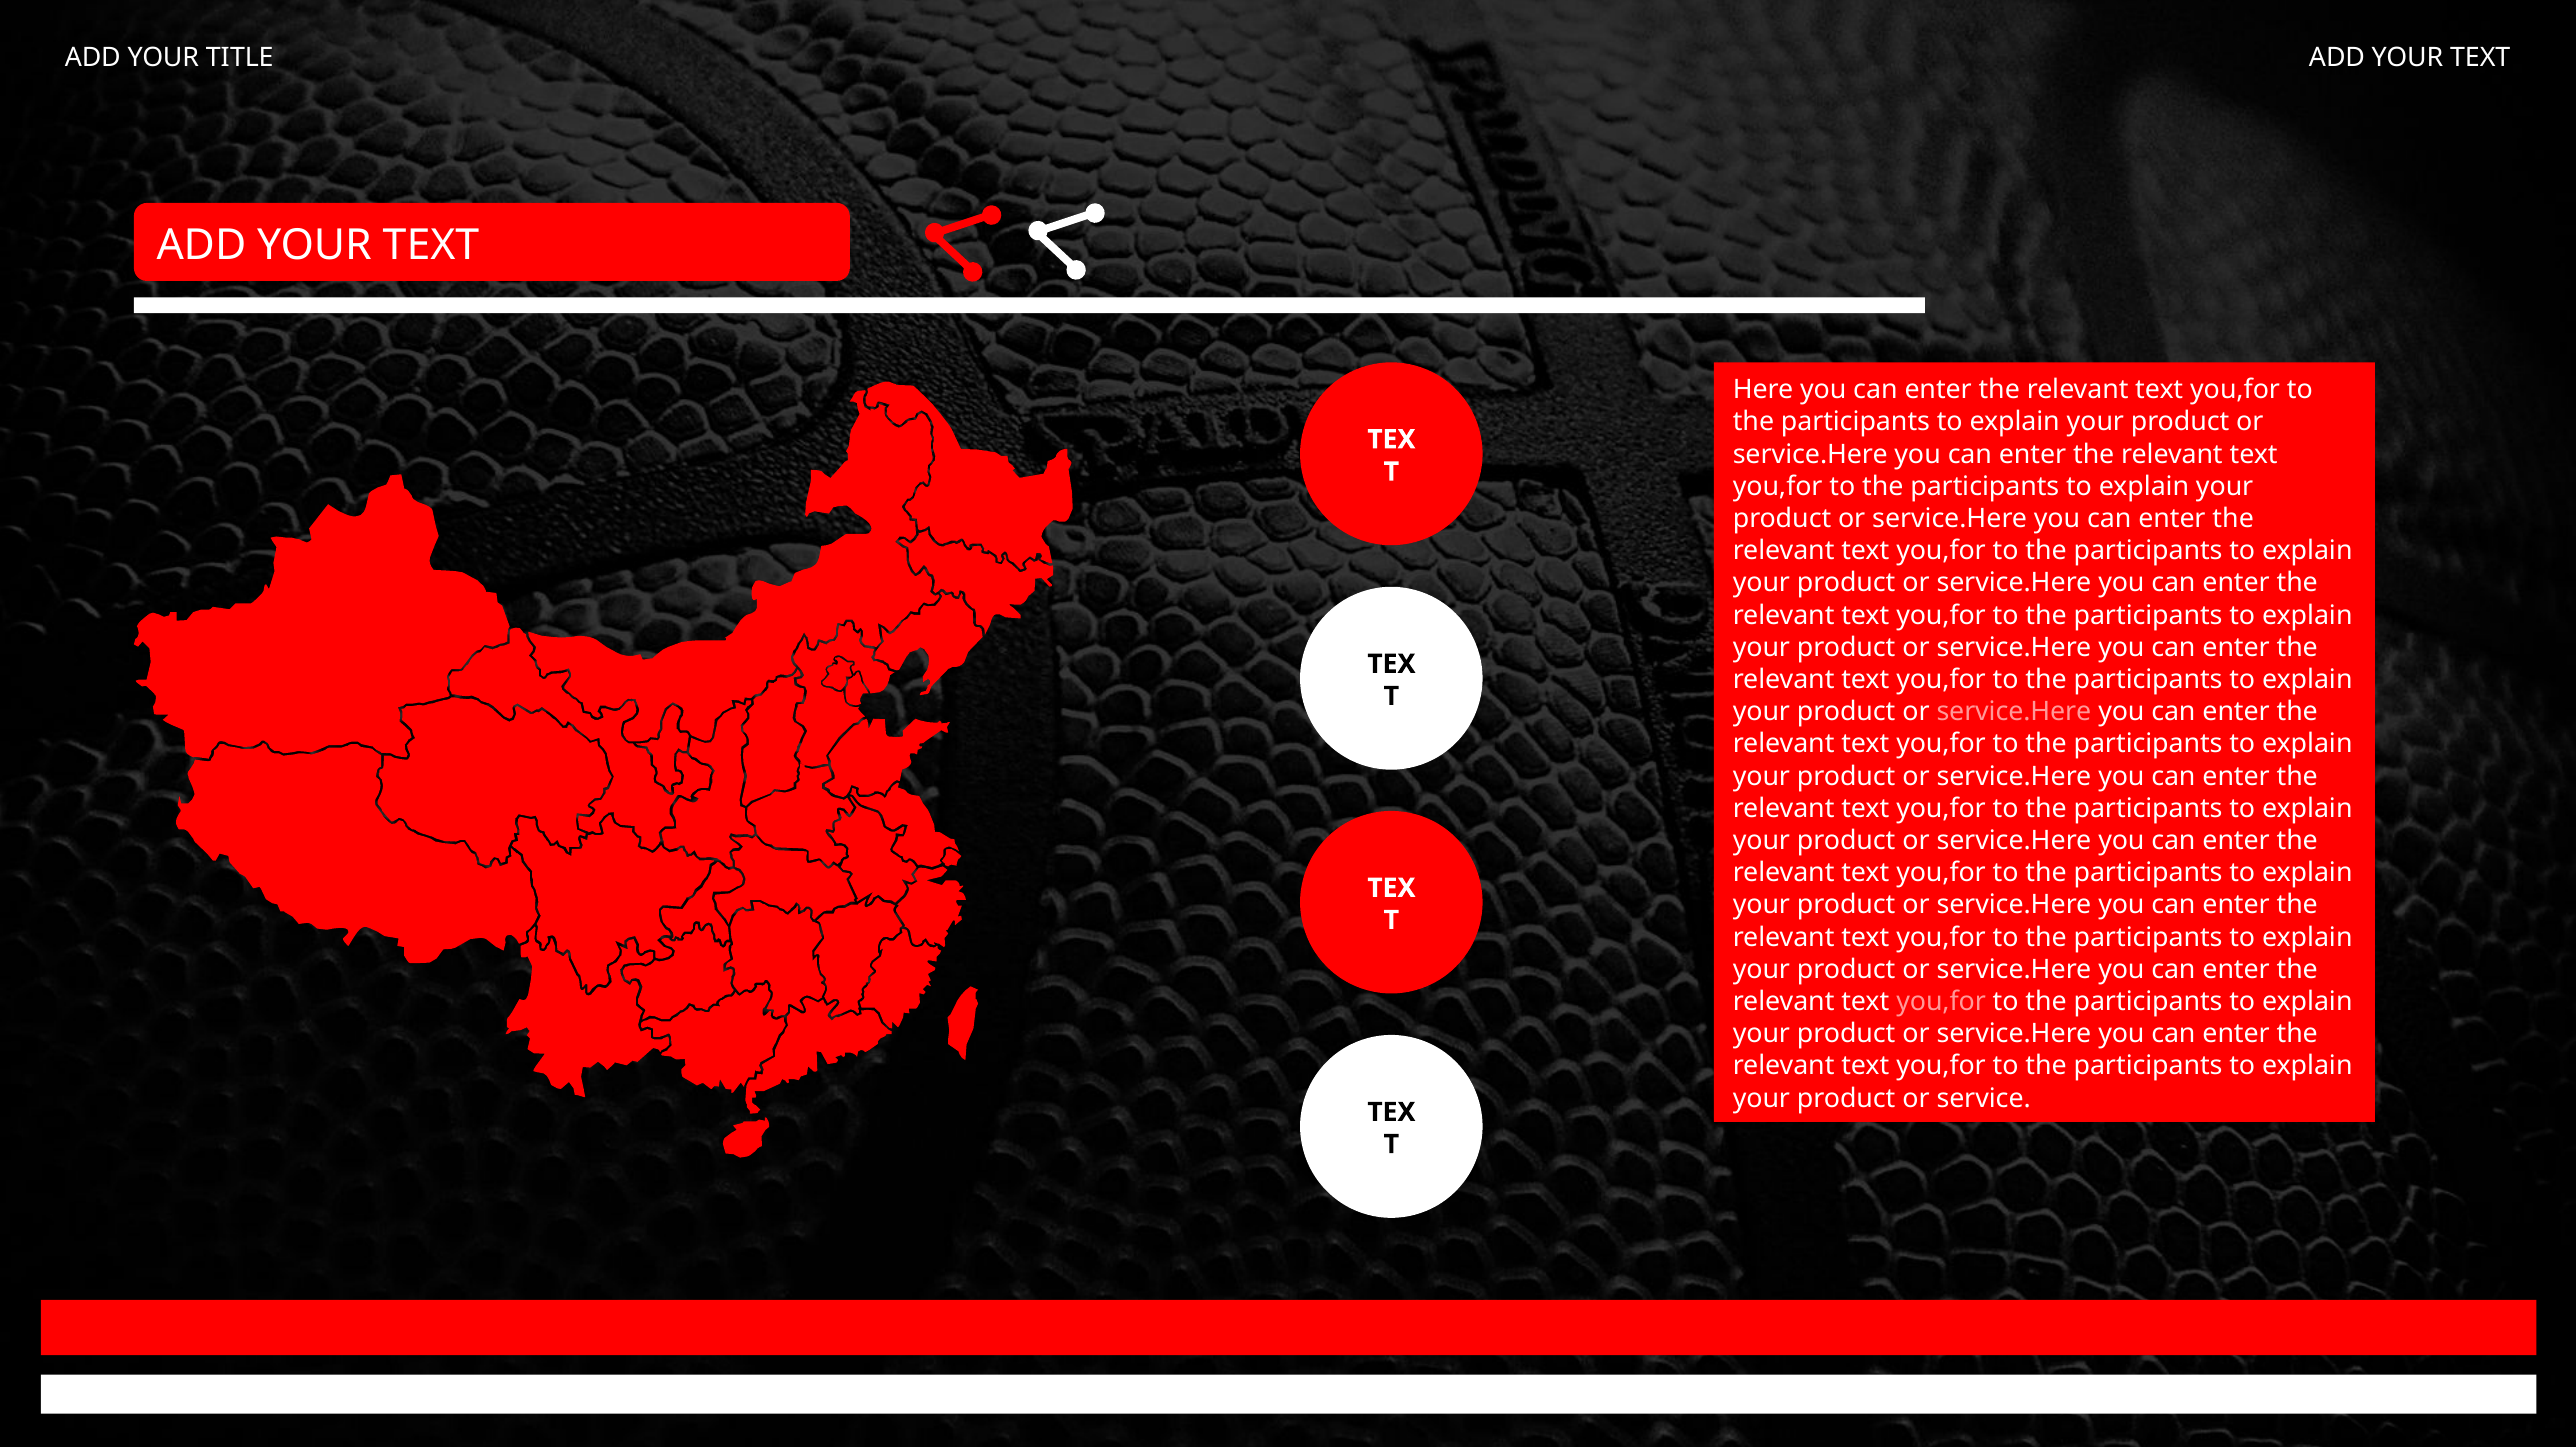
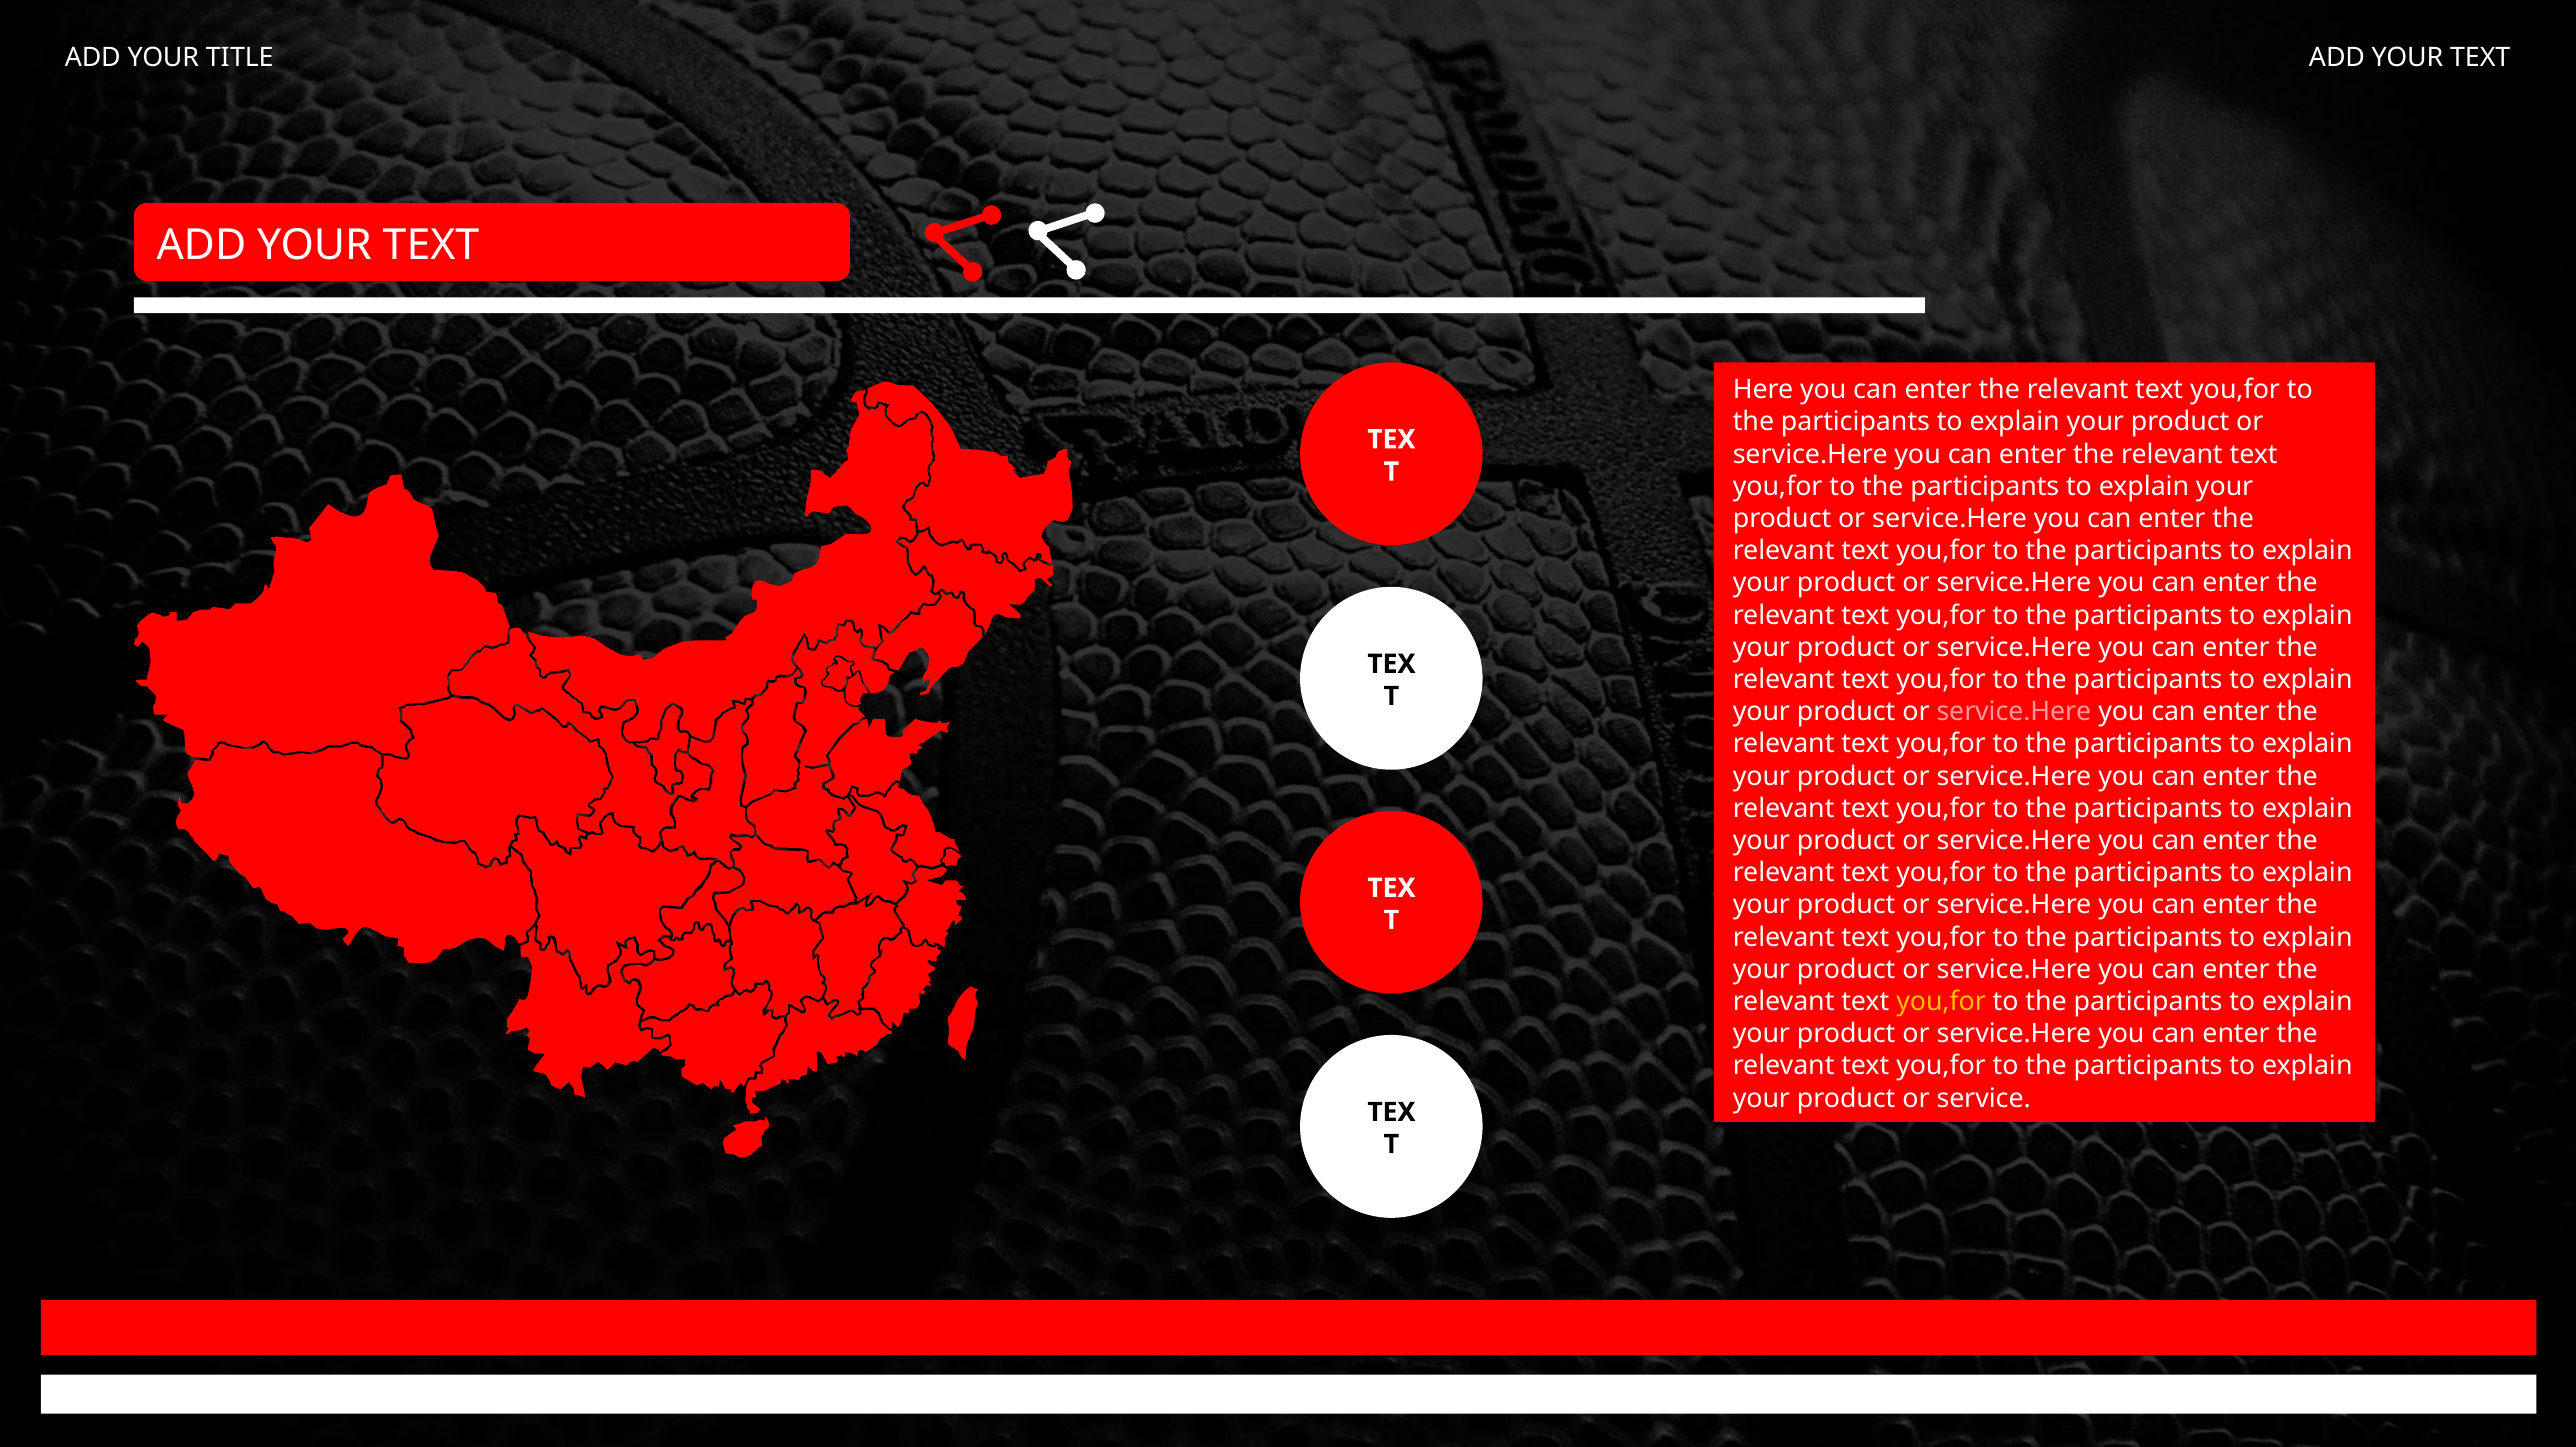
you,for at (1941, 1002) colour: pink -> yellow
